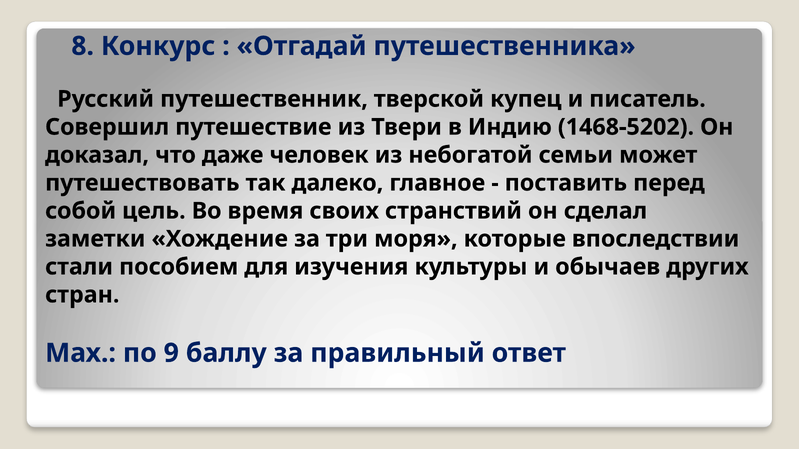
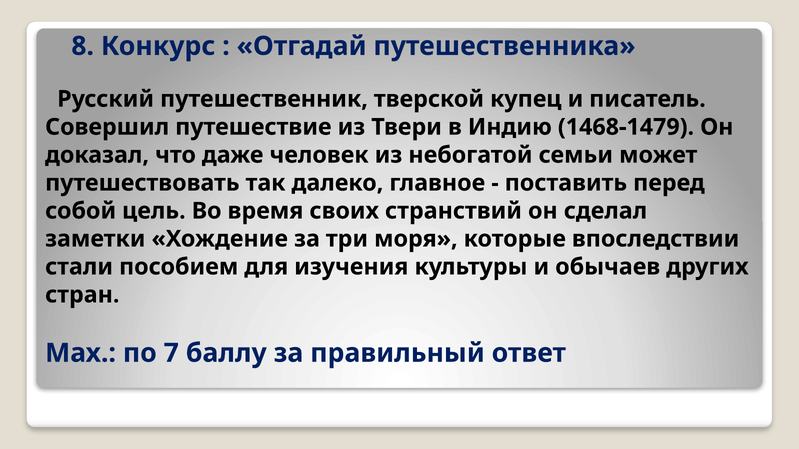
1468-5202: 1468-5202 -> 1468-1479
9: 9 -> 7
